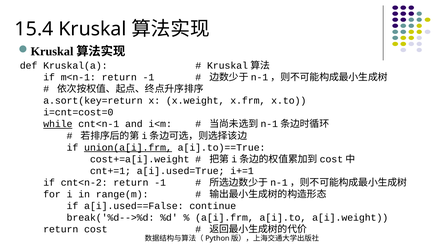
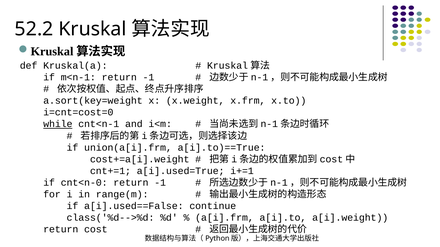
15.4: 15.4 -> 52.2
a.sort(key=return: a.sort(key=return -> a.sort(key=weight
union(a[i].frm underline: present -> none
cnt<n-2: cnt<n-2 -> cnt<n-0
break('%d-->%d: break('%d-->%d -> class('%d-->%d
